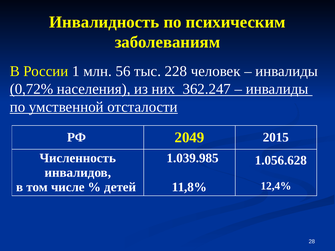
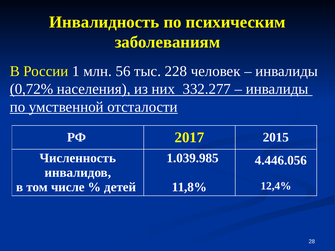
362.247: 362.247 -> 332.277
2049: 2049 -> 2017
1.056.628: 1.056.628 -> 4.446.056
